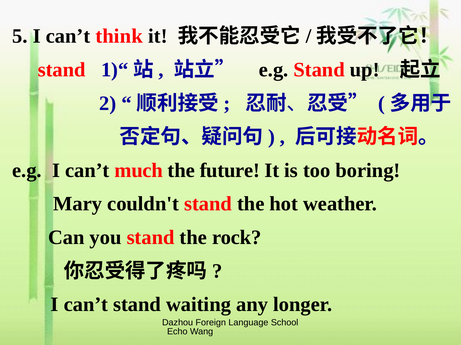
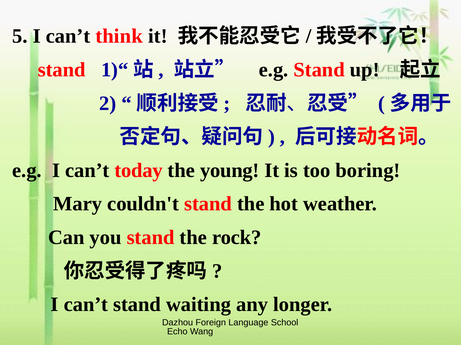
much: much -> today
future: future -> young
